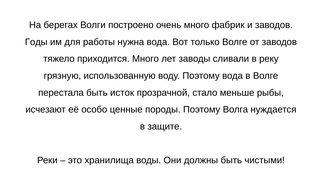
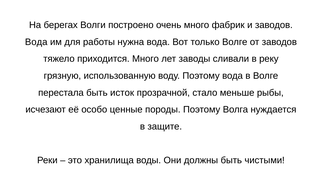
Годы at (36, 42): Годы -> Вода
